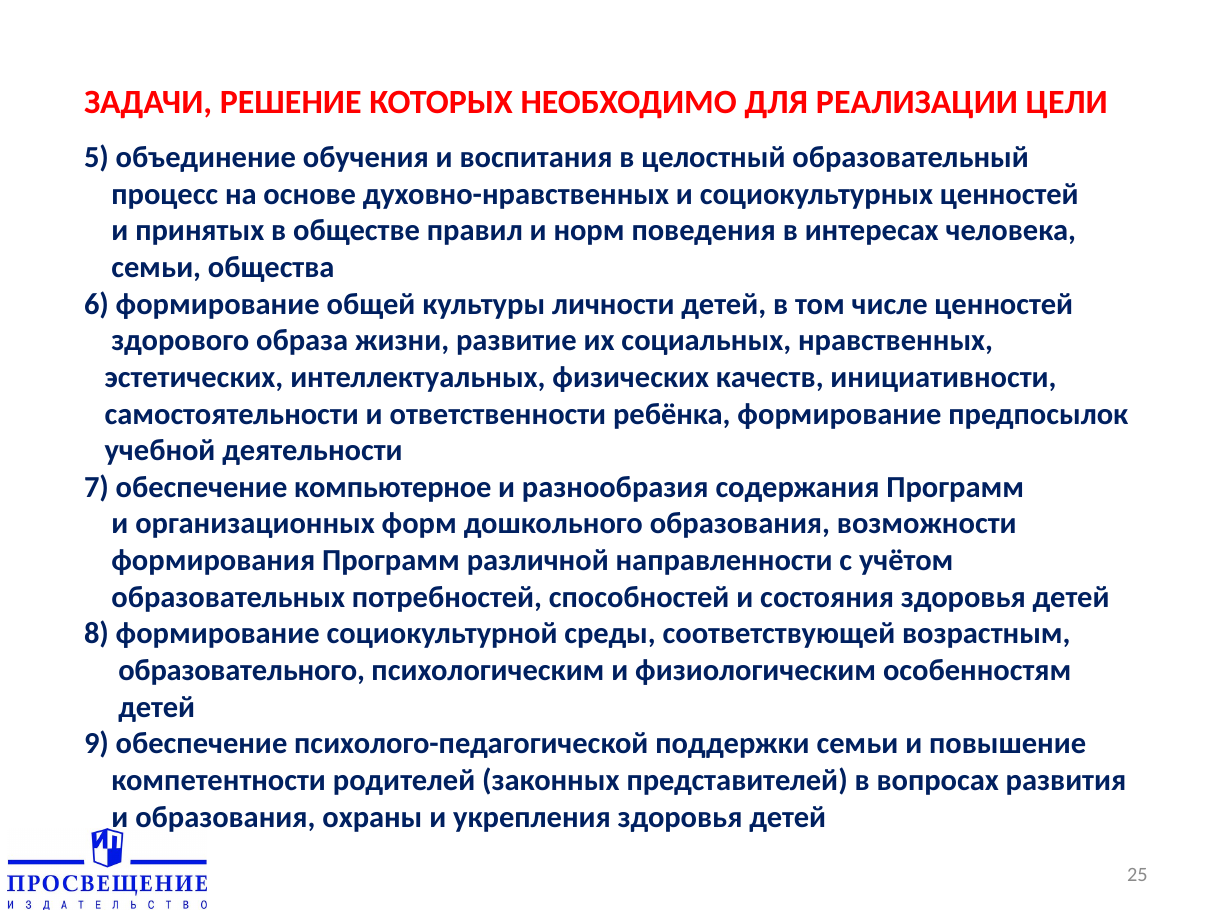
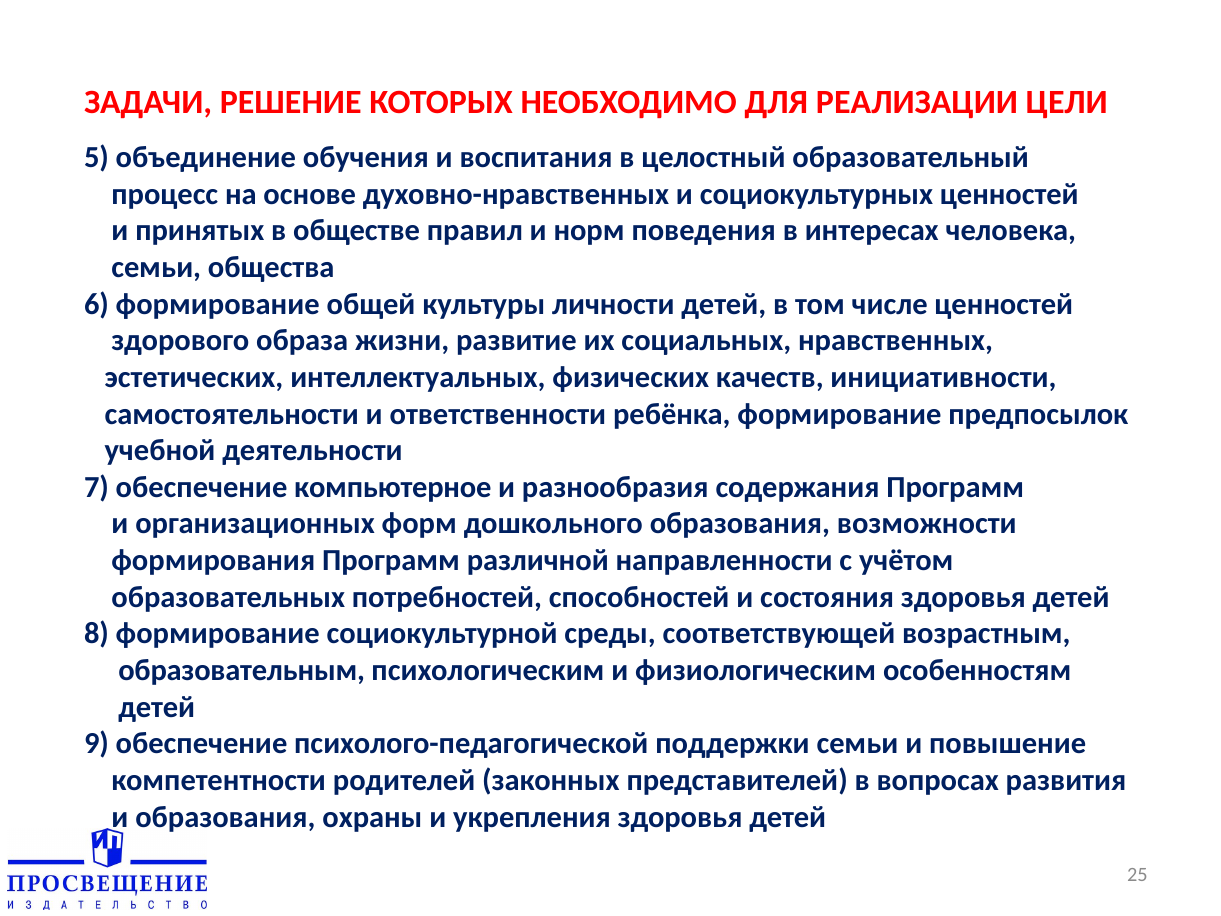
образовательного: образовательного -> образовательным
